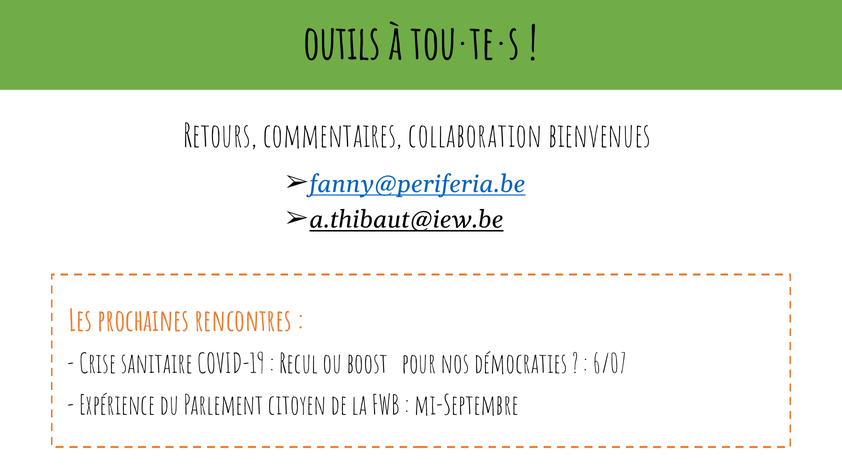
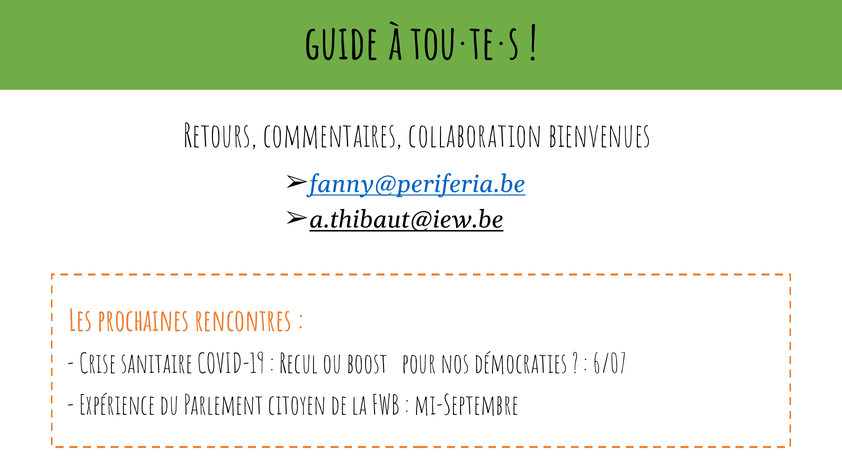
outils: outils -> guide
